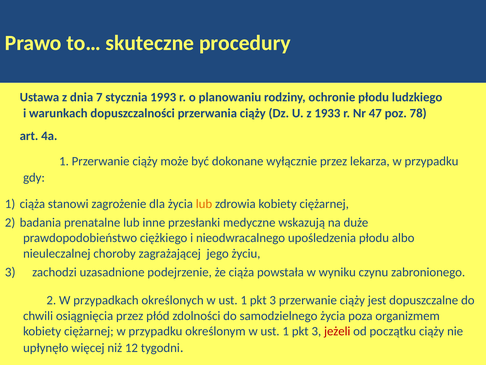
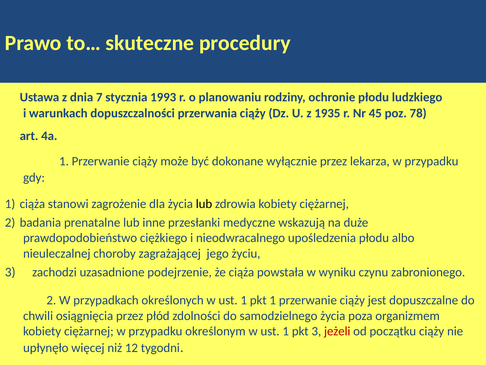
1933: 1933 -> 1935
47: 47 -> 45
lub at (204, 204) colour: orange -> black
3 at (273, 300): 3 -> 1
